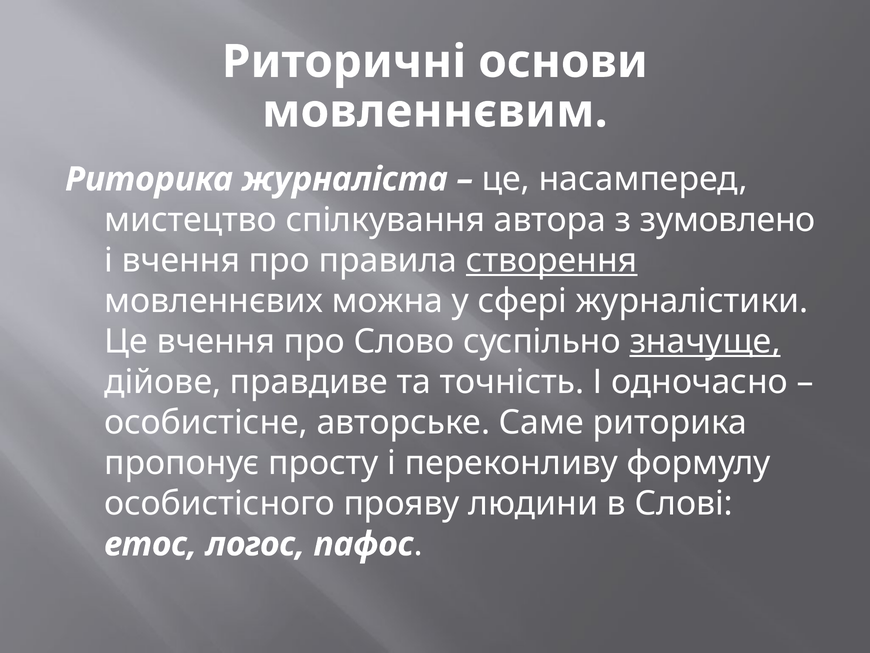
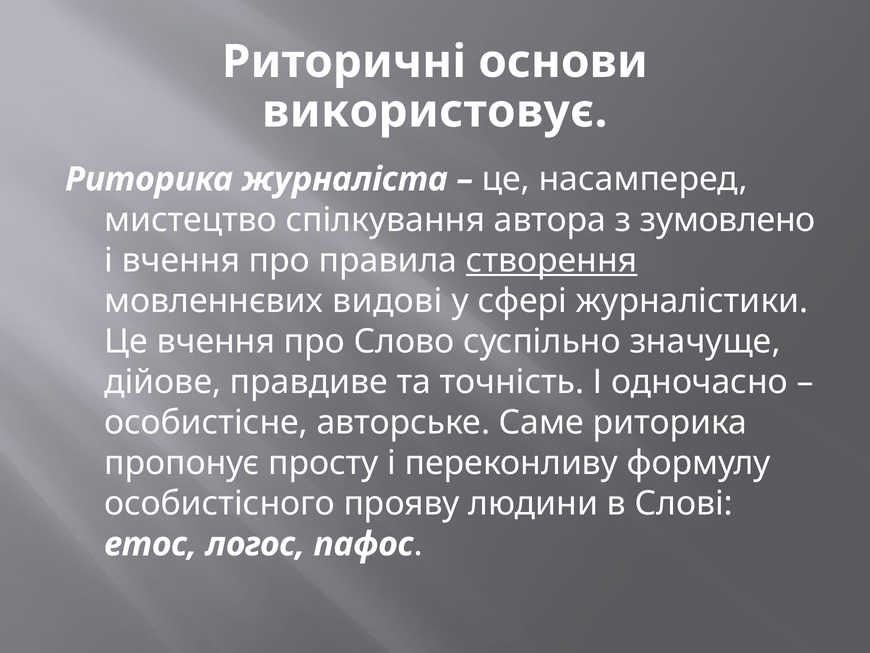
мовленнєвим: мовленнєвим -> використовує
можна: можна -> видові
значуще underline: present -> none
